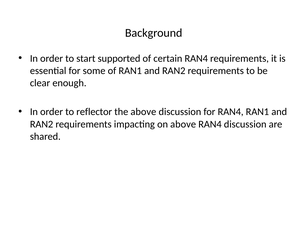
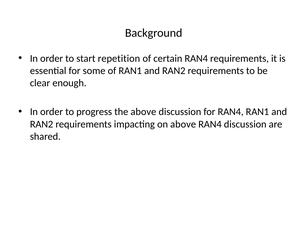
supported: supported -> repetition
reflector: reflector -> progress
